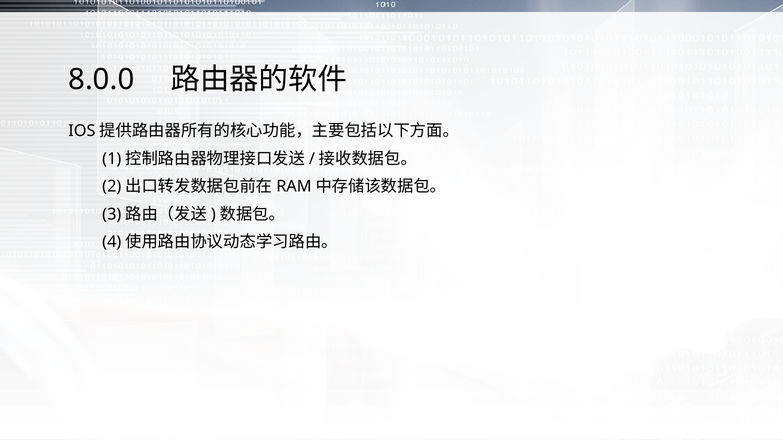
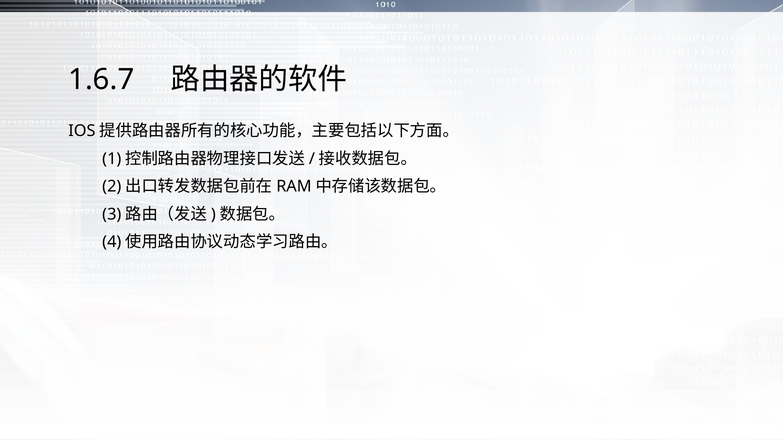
8.0.0: 8.0.0 -> 1.6.7
